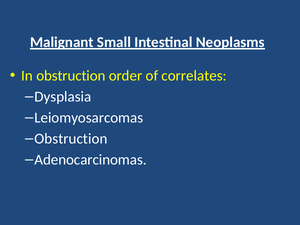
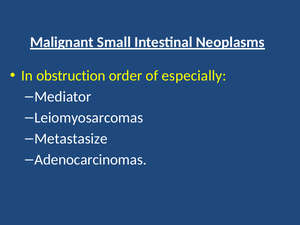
correlates: correlates -> especially
Dysplasia: Dysplasia -> Mediator
Obstruction at (71, 139): Obstruction -> Metastasize
